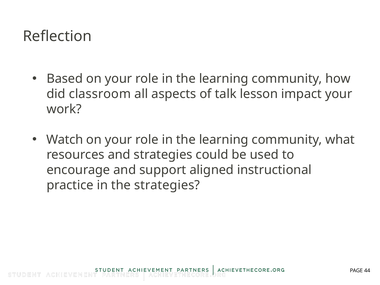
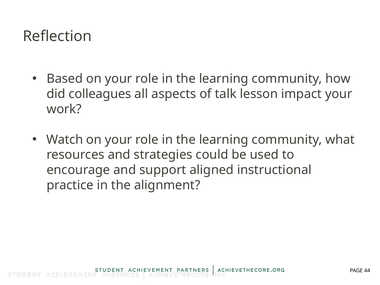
classroom: classroom -> colleagues
the strategies: strategies -> alignment
